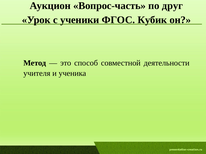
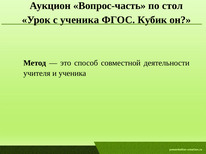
друг: друг -> стол
с ученики: ученики -> ученика
